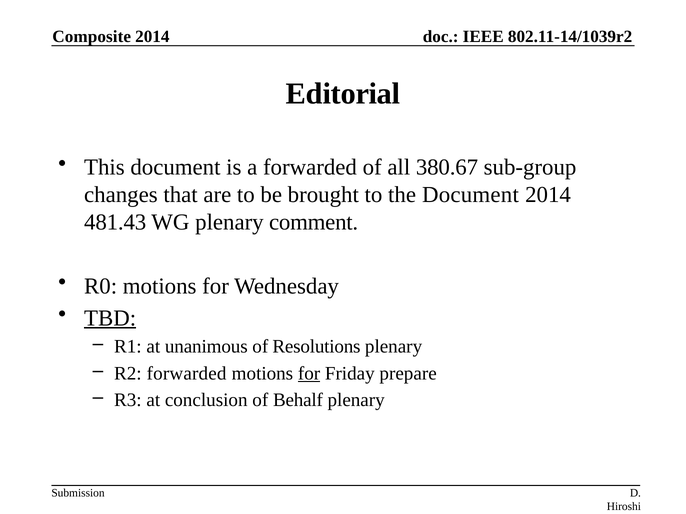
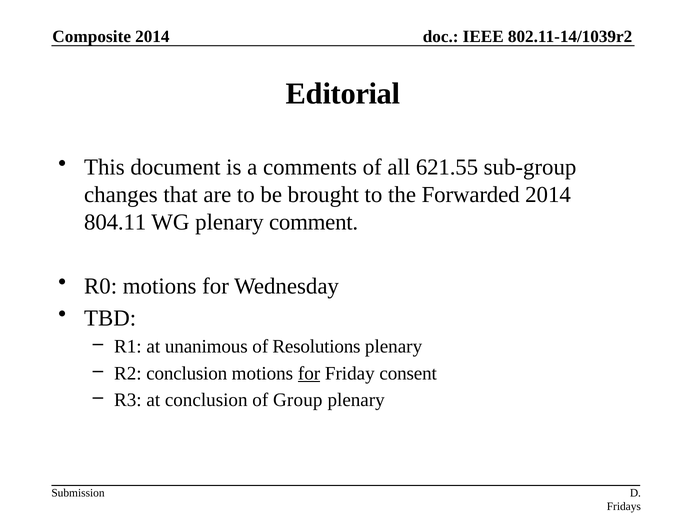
a forwarded: forwarded -> comments
380.67: 380.67 -> 621.55
the Document: Document -> Forwarded
481.43: 481.43 -> 804.11
TBD underline: present -> none
R2 forwarded: forwarded -> conclusion
prepare: prepare -> consent
Behalf: Behalf -> Group
Hiroshi: Hiroshi -> Fridays
